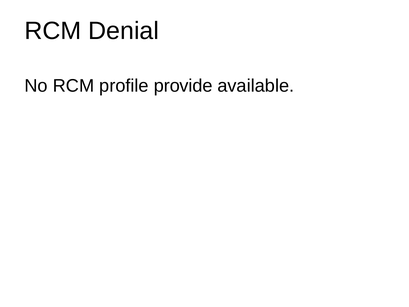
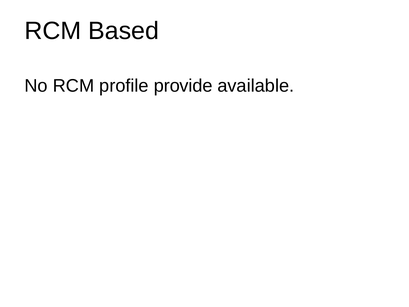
Denial: Denial -> Based
